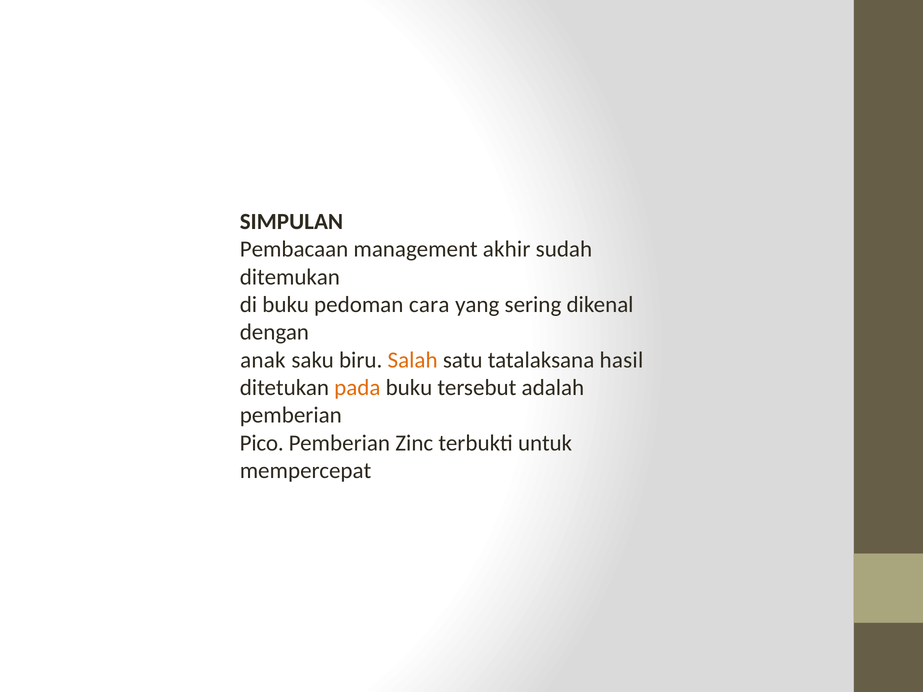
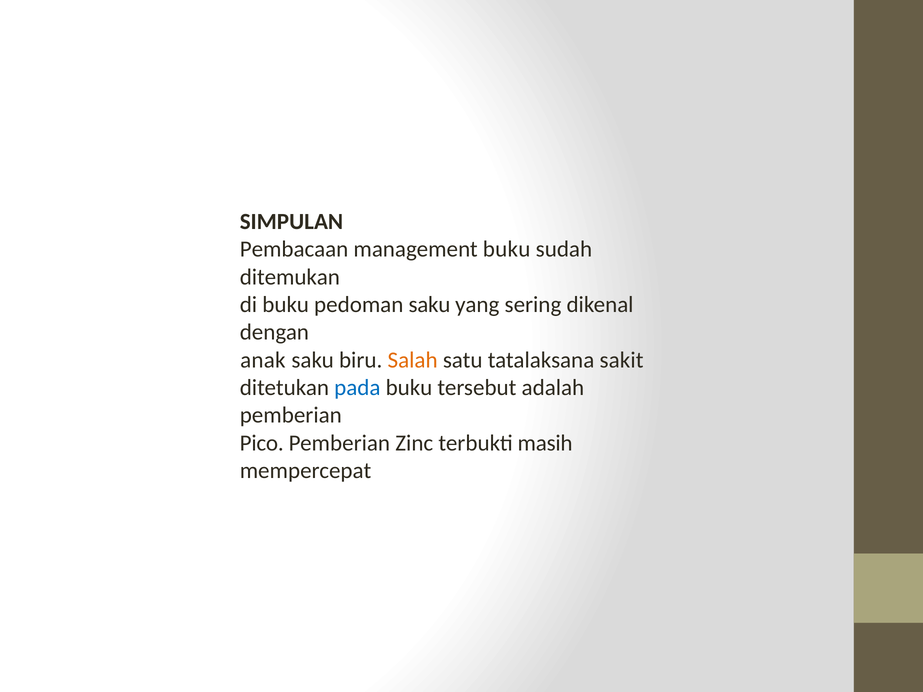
management akhir: akhir -> buku
pedoman cara: cara -> saku
hasil: hasil -> sakit
pada colour: orange -> blue
untuk: untuk -> masih
